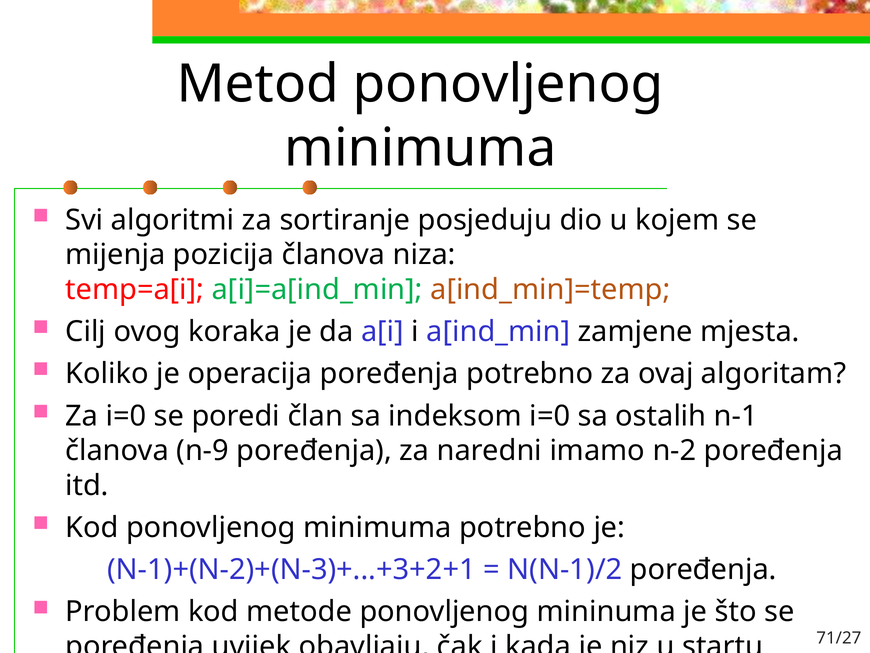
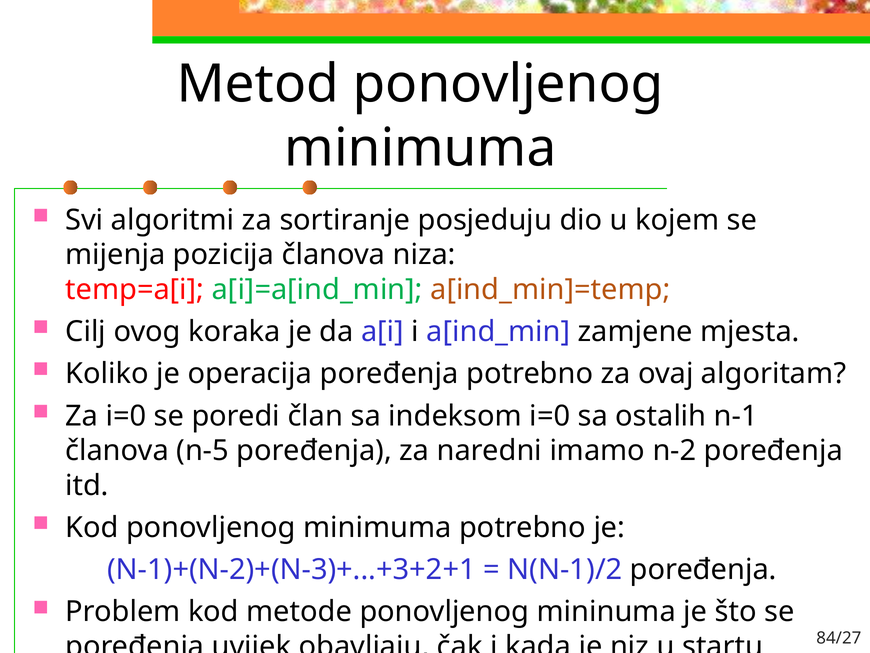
n-9: n-9 -> n-5
71/27: 71/27 -> 84/27
